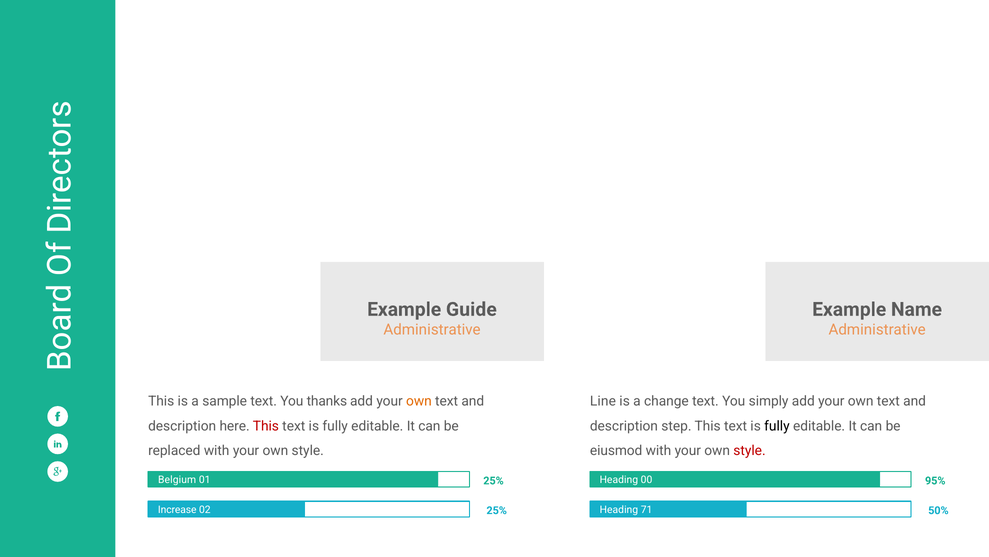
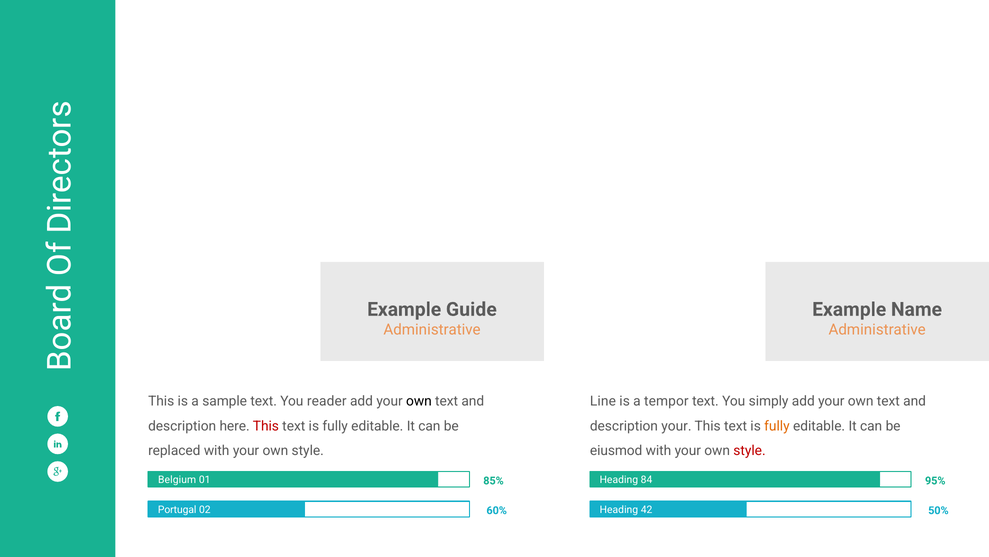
thanks: thanks -> reader
own at (419, 401) colour: orange -> black
change: change -> tempor
description step: step -> your
fully at (777, 426) colour: black -> orange
01 25%: 25% -> 85%
00: 00 -> 84
Increase: Increase -> Portugal
02 25%: 25% -> 60%
71: 71 -> 42
